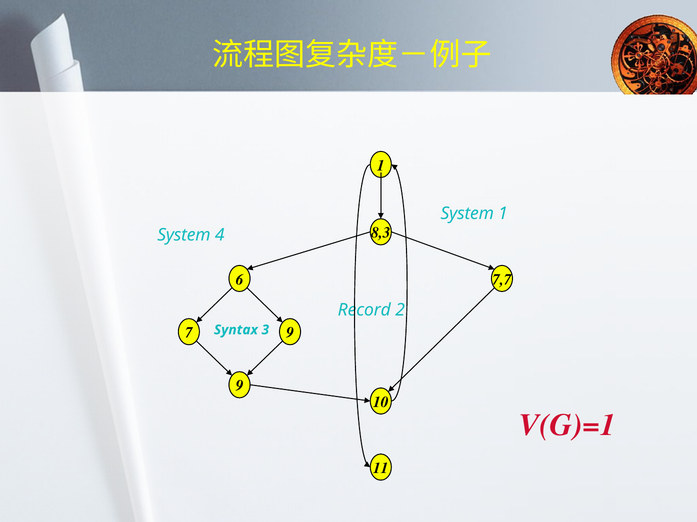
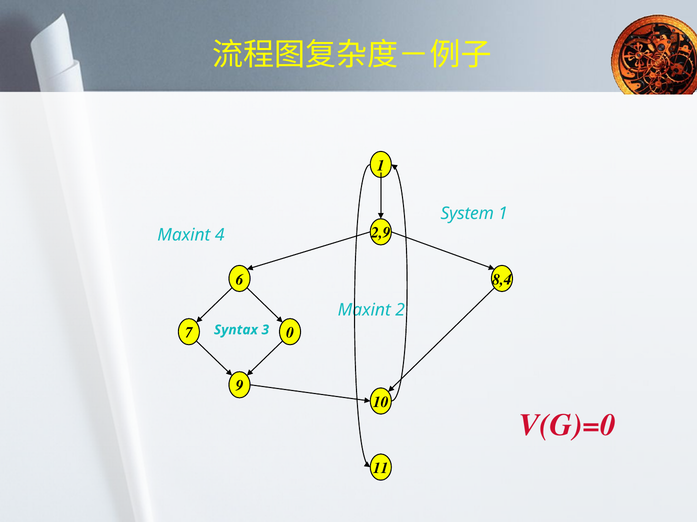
8,3: 8,3 -> 2,9
System at (184, 235): System -> Maxint
7,7: 7,7 -> 8,4
Record at (364, 310): Record -> Maxint
7 9: 9 -> 0
V(G)=1: V(G)=1 -> V(G)=0
